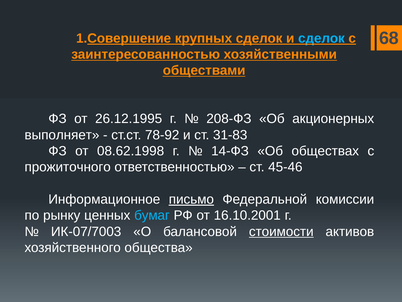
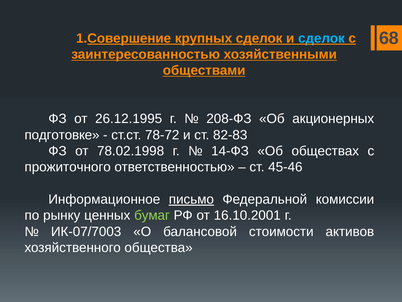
выполняет: выполняет -> подготовке
78-92: 78-92 -> 78-72
31-83: 31-83 -> 82-83
08.62.1998: 08.62.1998 -> 78.02.1998
бумаг colour: light blue -> light green
стоимости underline: present -> none
